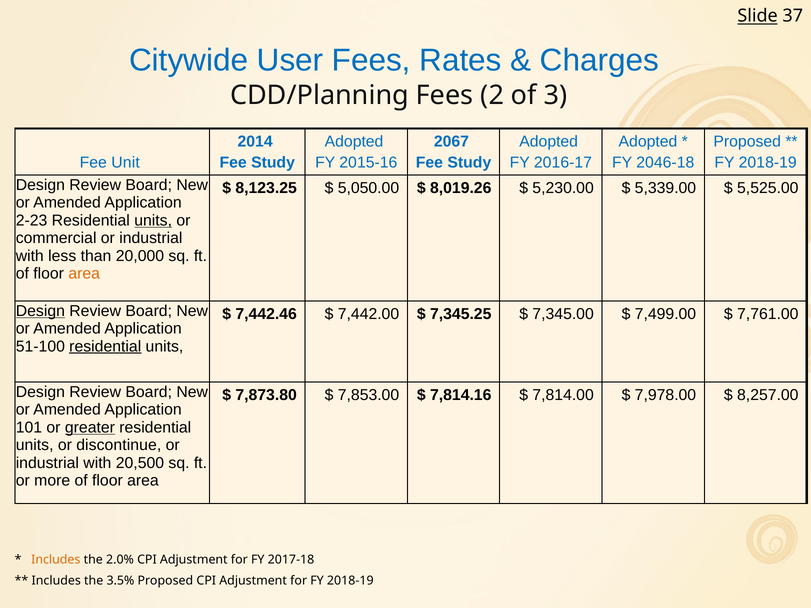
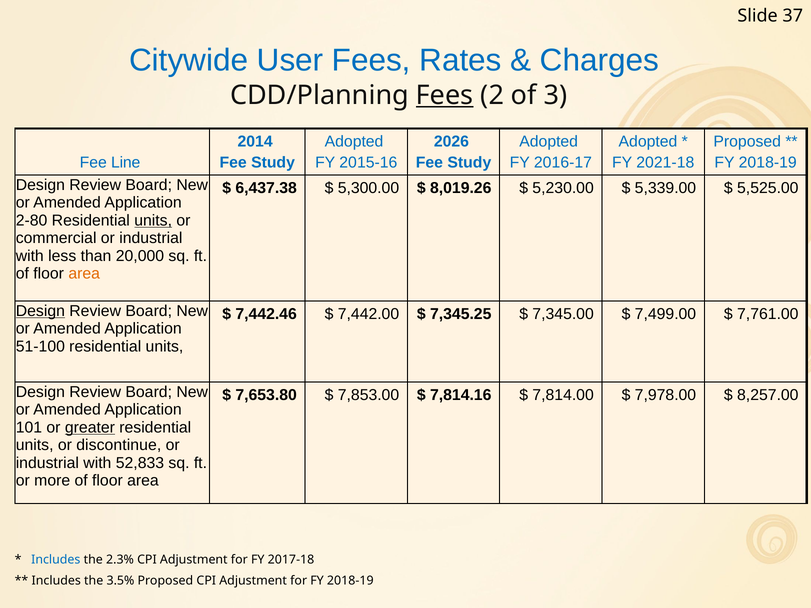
Slide underline: present -> none
Fees at (445, 95) underline: none -> present
2067: 2067 -> 2026
Unit: Unit -> Line
2046-18: 2046-18 -> 2021-18
8,123.25: 8,123.25 -> 6,437.38
5,050.00: 5,050.00 -> 5,300.00
2-23: 2-23 -> 2-80
residential at (105, 347) underline: present -> none
7,873.80: 7,873.80 -> 7,653.80
20,500: 20,500 -> 52,833
Includes at (56, 560) colour: orange -> blue
2.0%: 2.0% -> 2.3%
